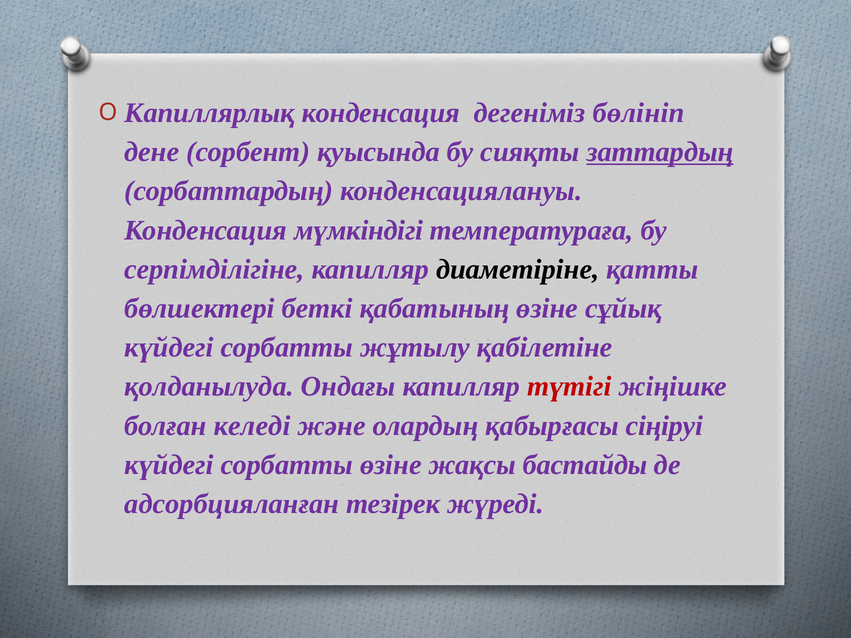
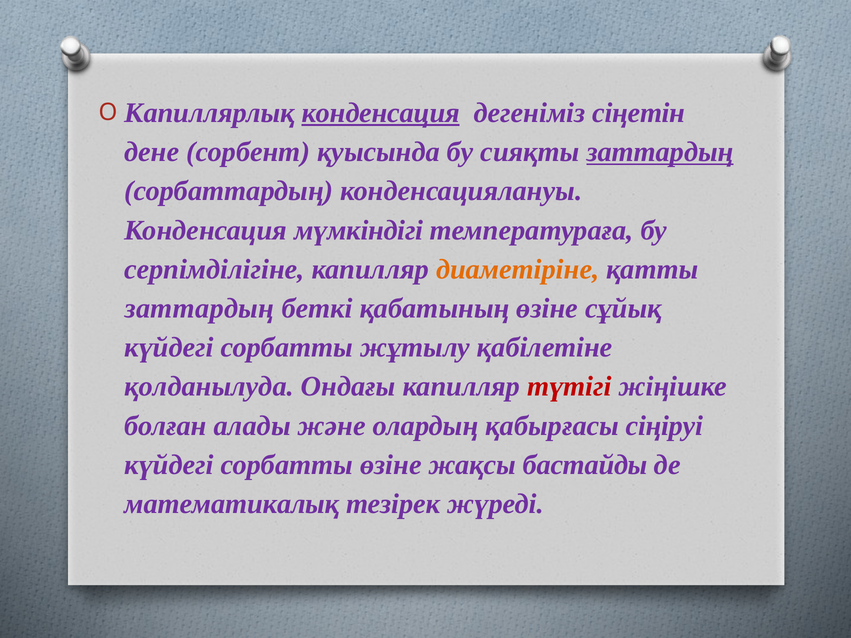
конденсация at (381, 113) underline: none -> present
бөлініп: бөлініп -> сіңетін
диаметіріне colour: black -> orange
бөлшектері at (200, 309): бөлшектері -> заттардың
келеді: келеді -> алады
адсорбцияланған: адсорбцияланған -> математикалық
